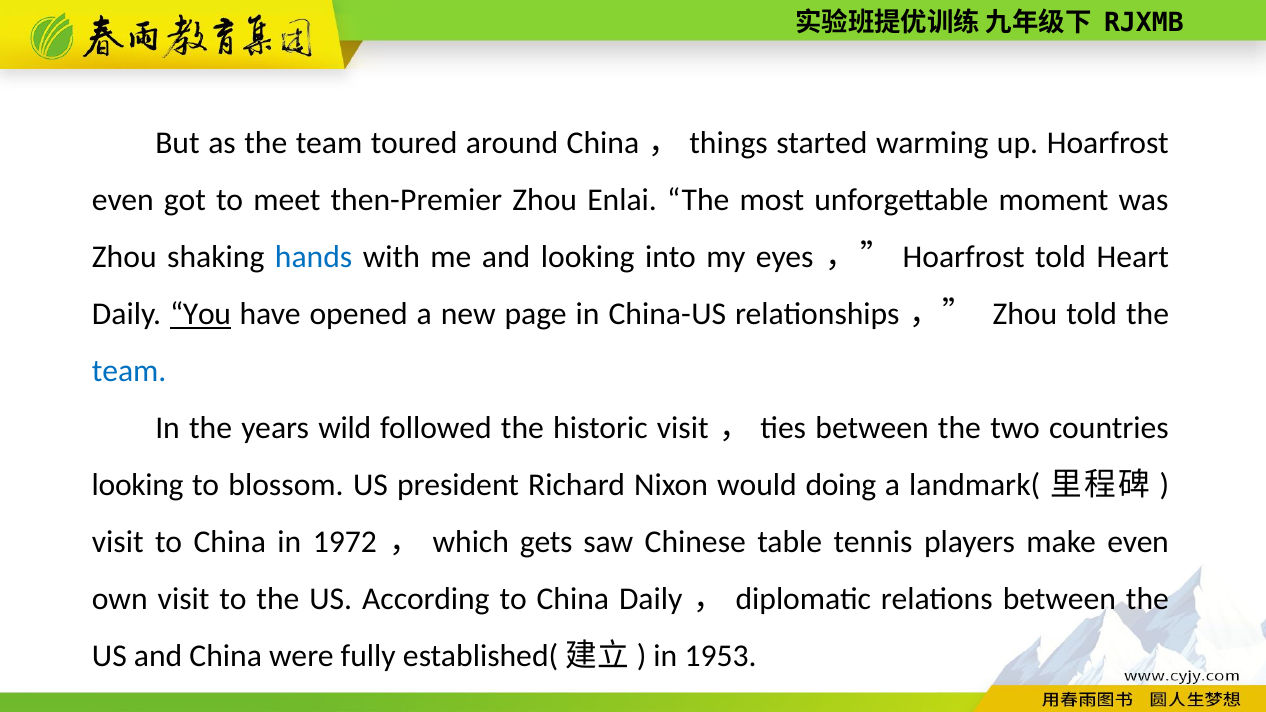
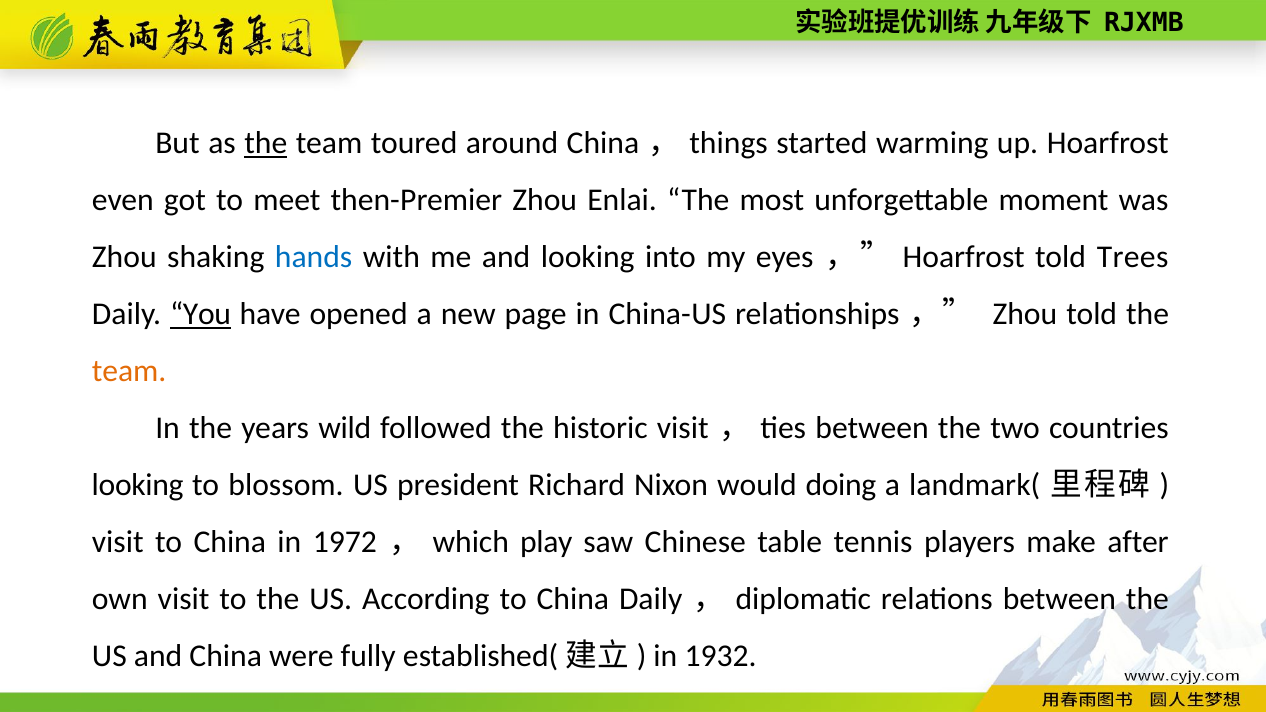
the at (266, 143) underline: none -> present
Heart: Heart -> Trees
team at (129, 371) colour: blue -> orange
gets: gets -> play
make even: even -> after
1953: 1953 -> 1932
